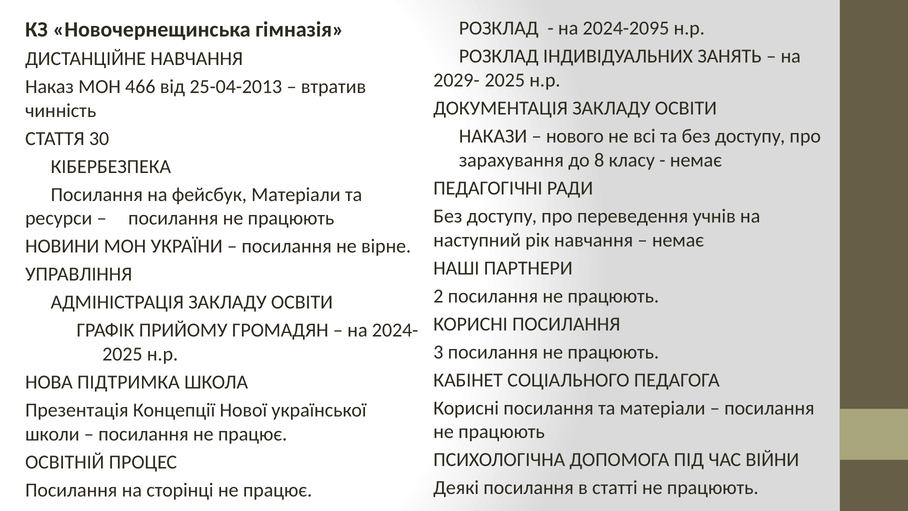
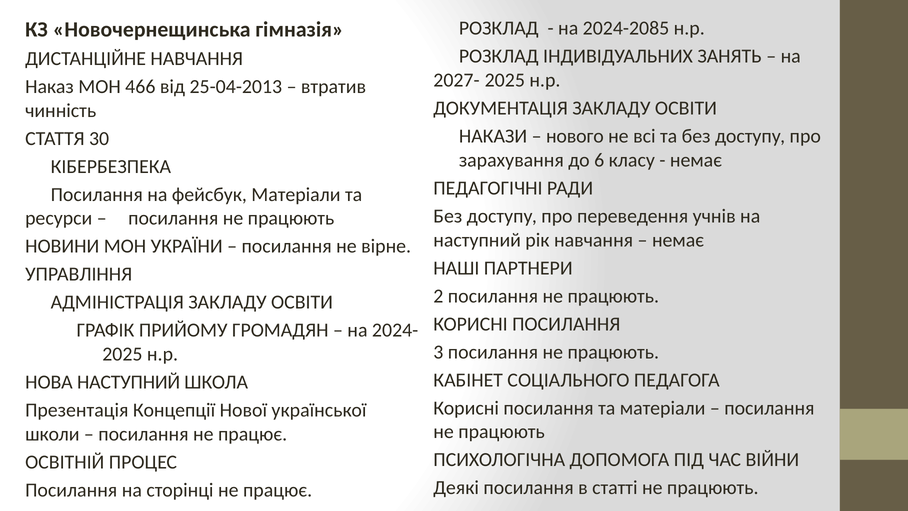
2024-2095: 2024-2095 -> 2024-2085
2029-: 2029- -> 2027-
8: 8 -> 6
НОВА ПІДТРИМКА: ПІДТРИМКА -> НАСТУПНИЙ
